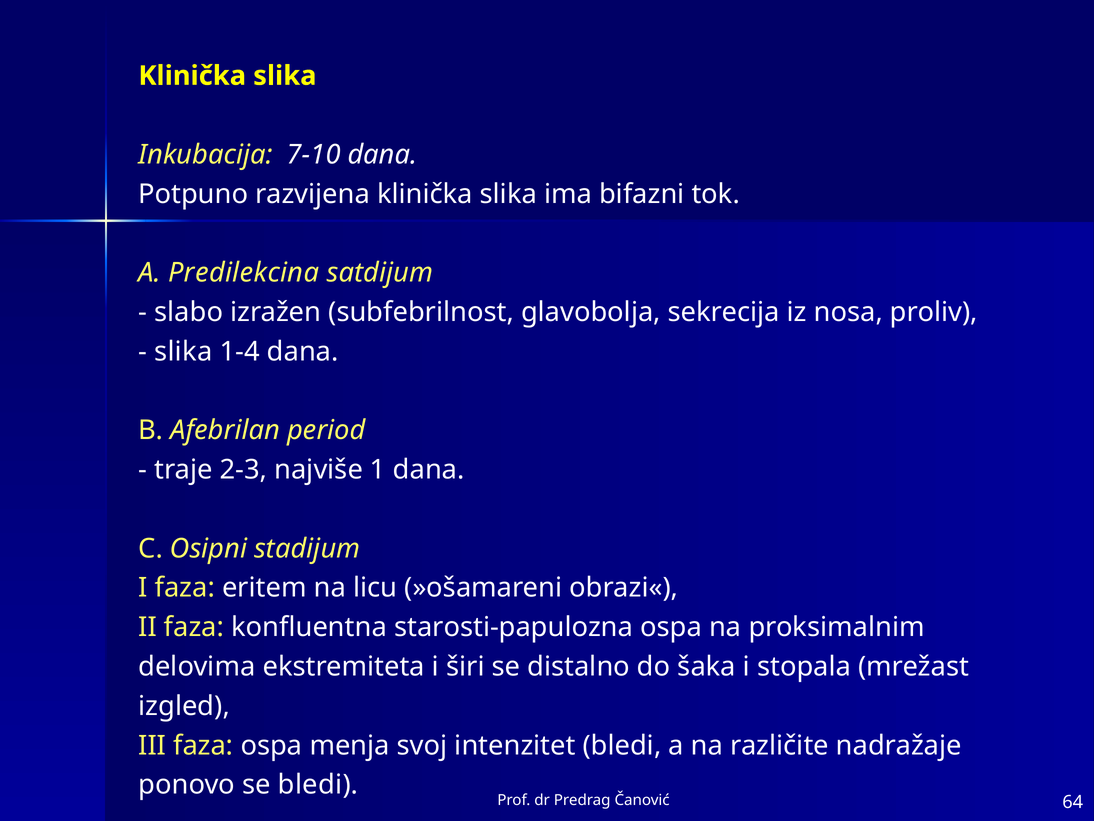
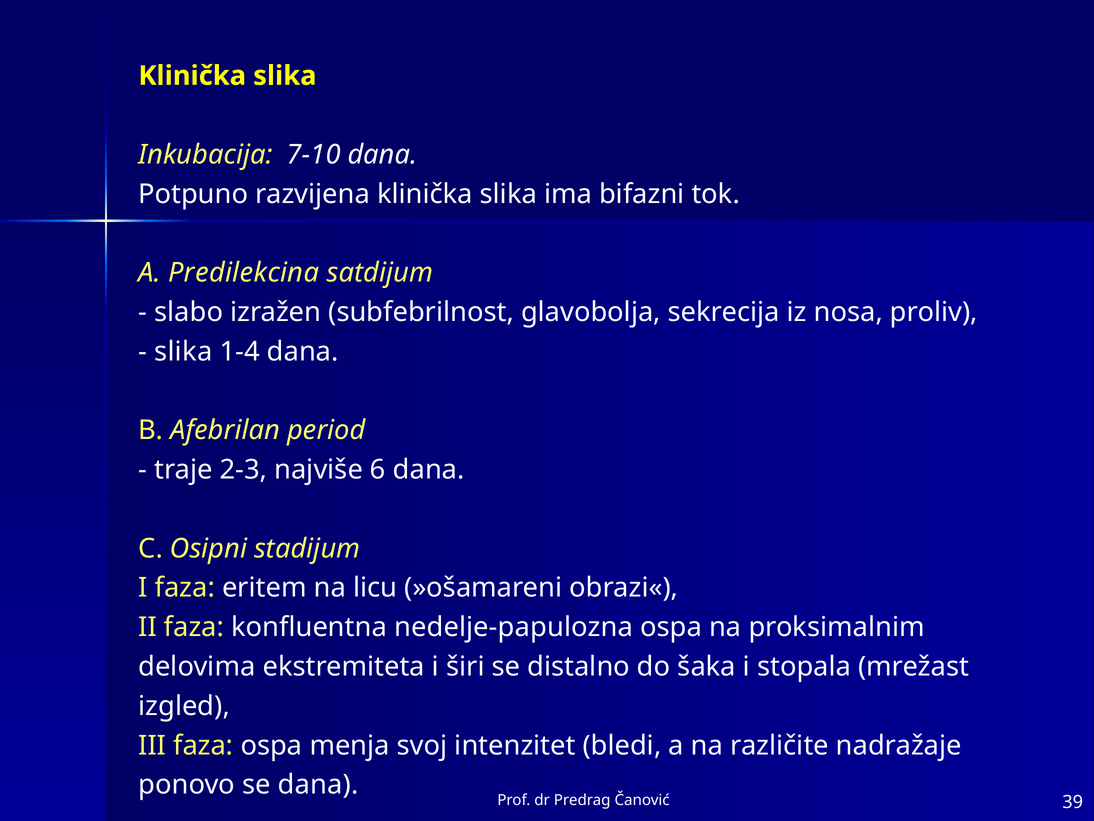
1: 1 -> 6
starosti-papulozna: starosti-papulozna -> nedelje-papulozna
se bledi: bledi -> dana
64: 64 -> 39
